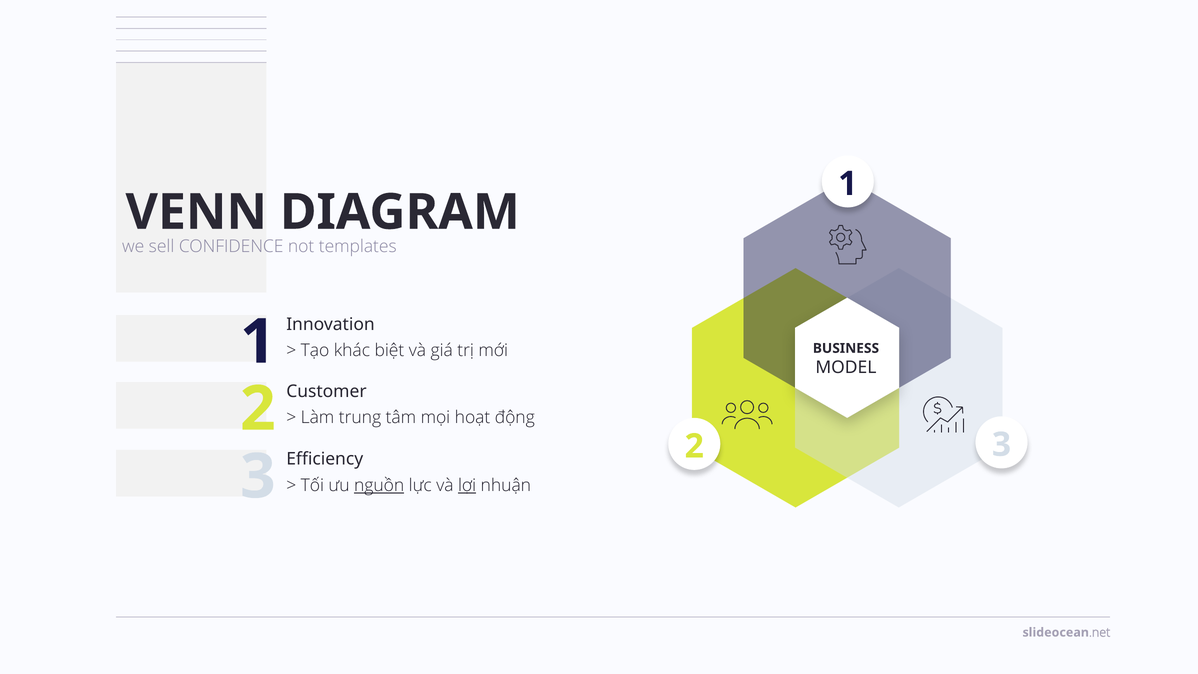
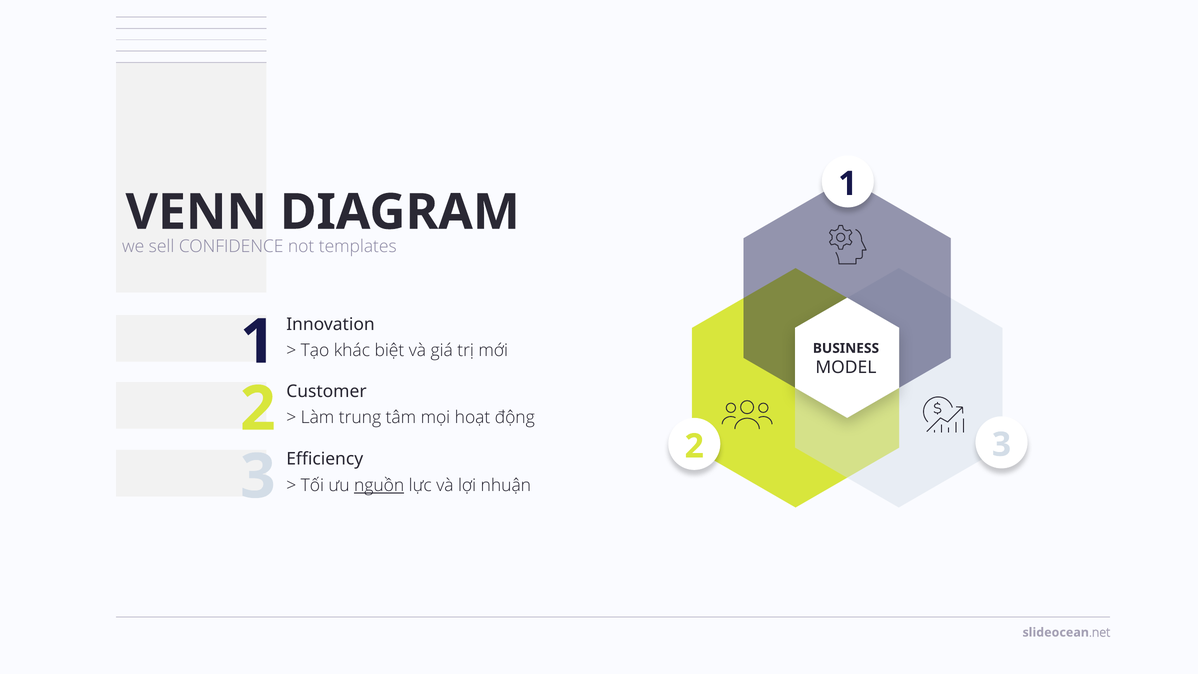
lợi underline: present -> none
